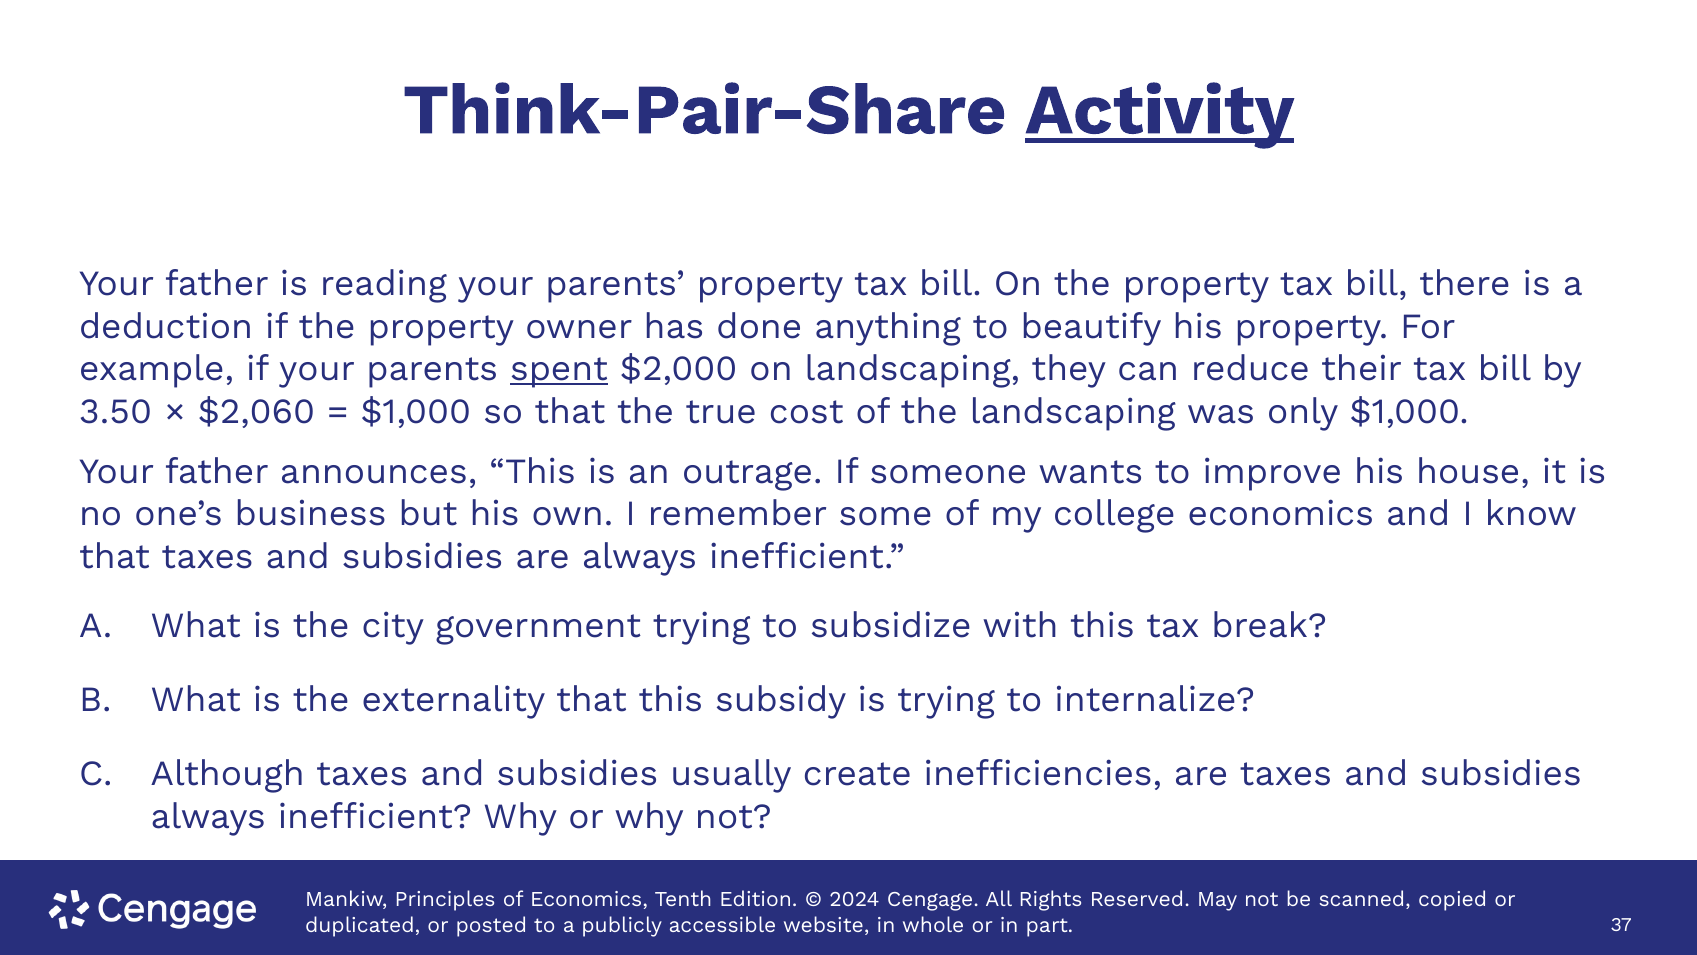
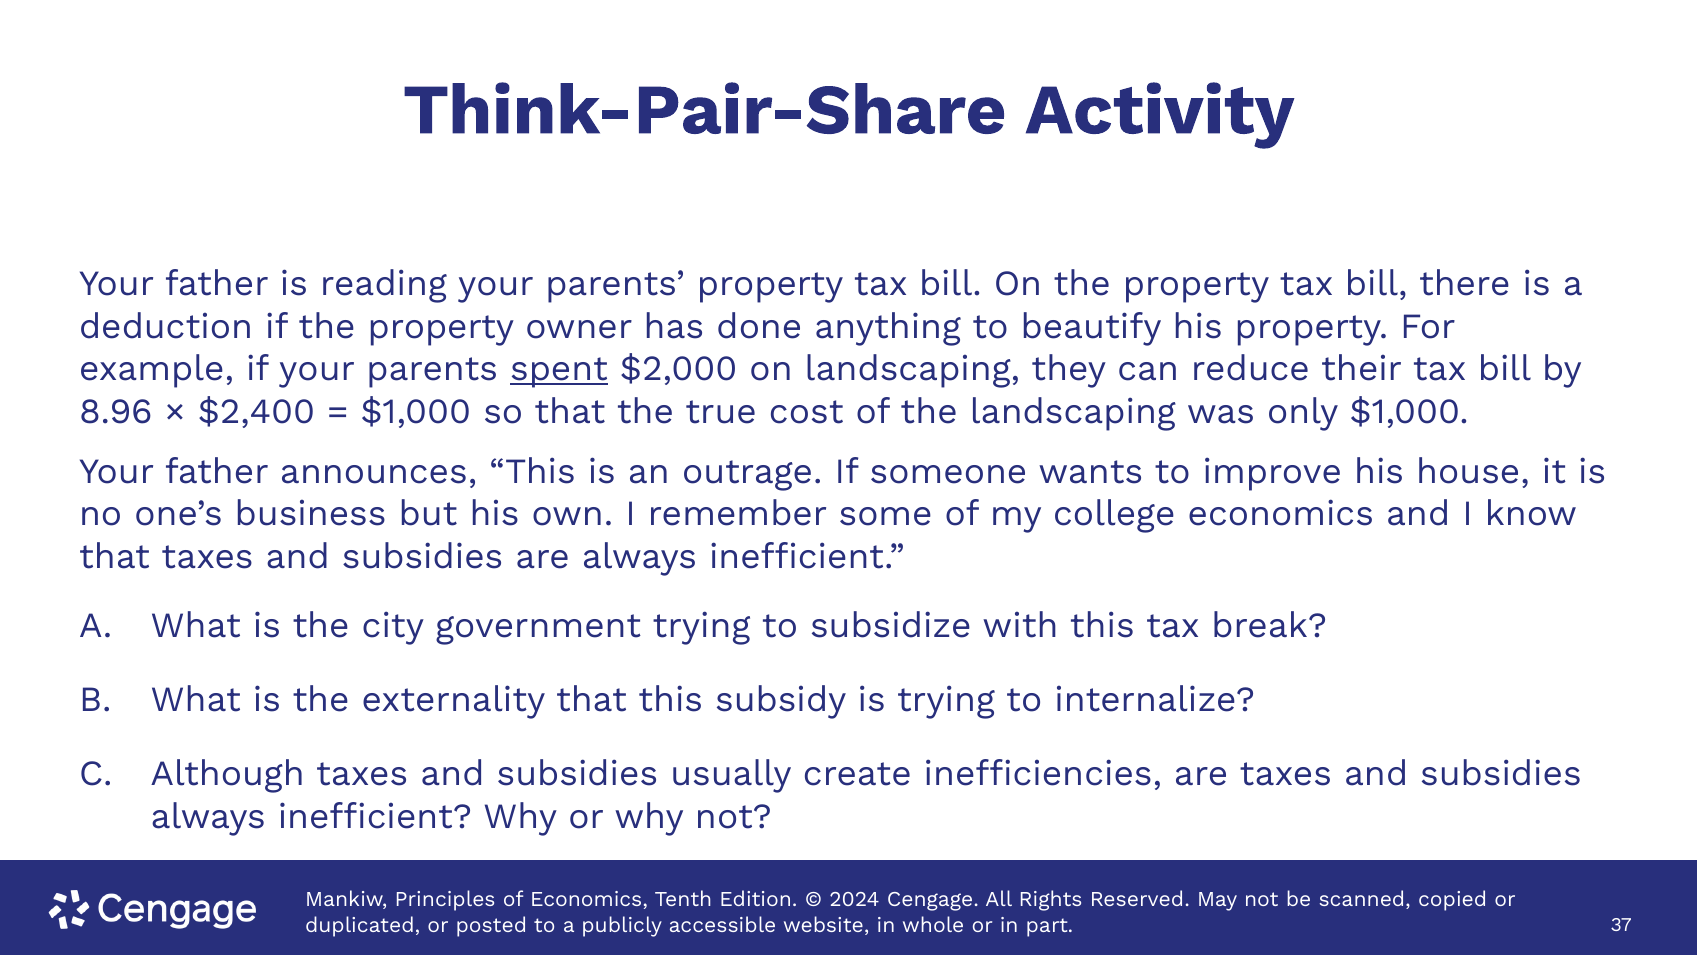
Activity underline: present -> none
3.50: 3.50 -> 8.96
$2,060: $2,060 -> $2,400
